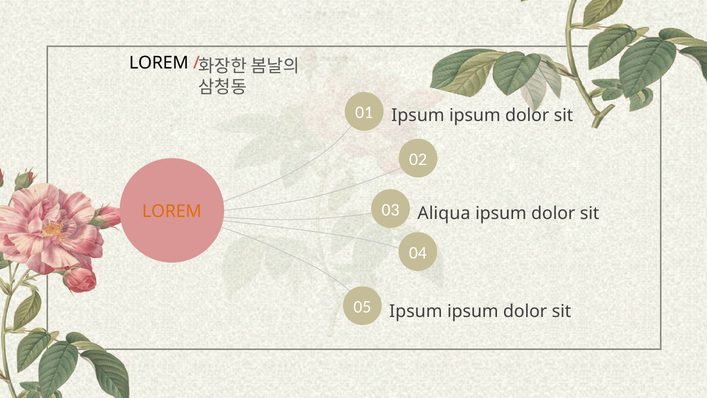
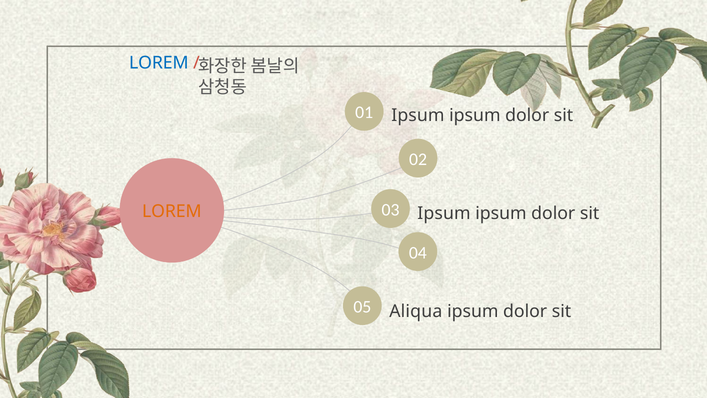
LOREM at (159, 63) colour: black -> blue
Aliqua at (444, 213): Aliqua -> Ipsum
Ipsum at (416, 311): Ipsum -> Aliqua
